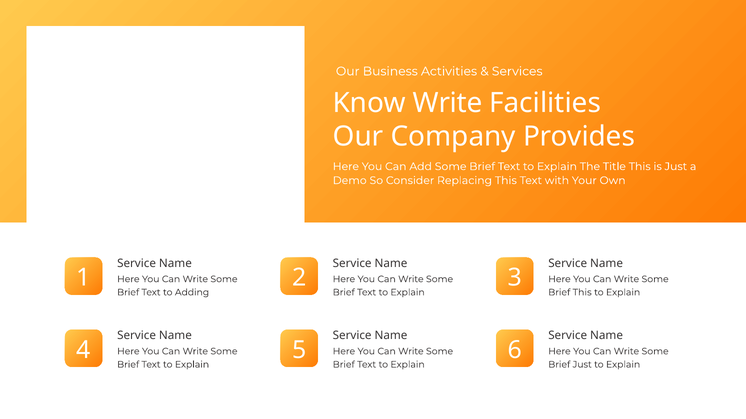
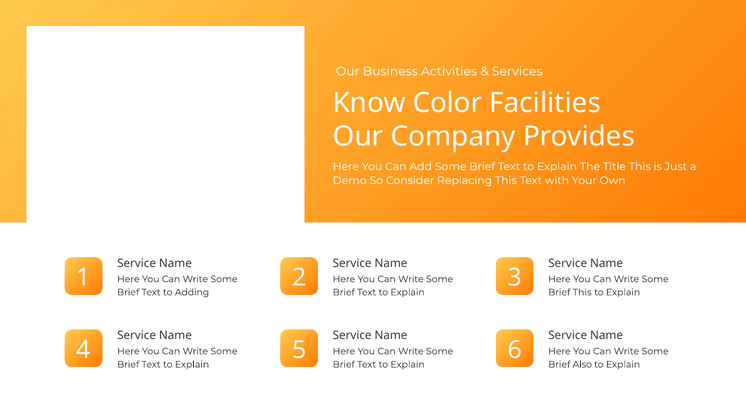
Know Write: Write -> Color
Just at (582, 365): Just -> Also
